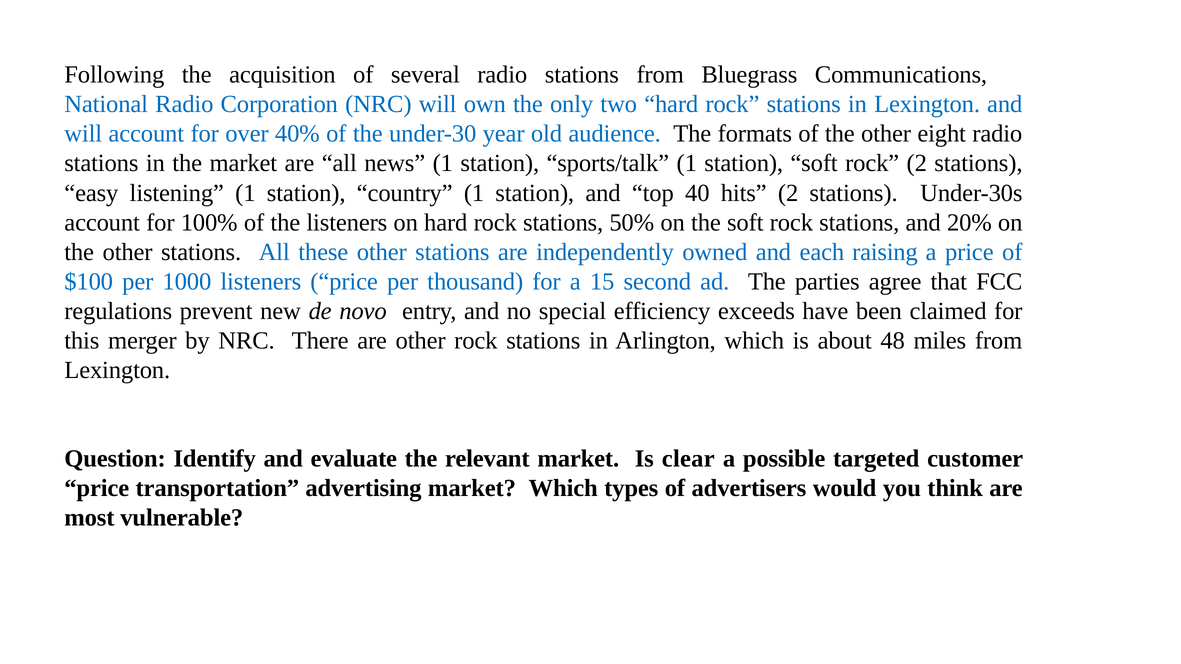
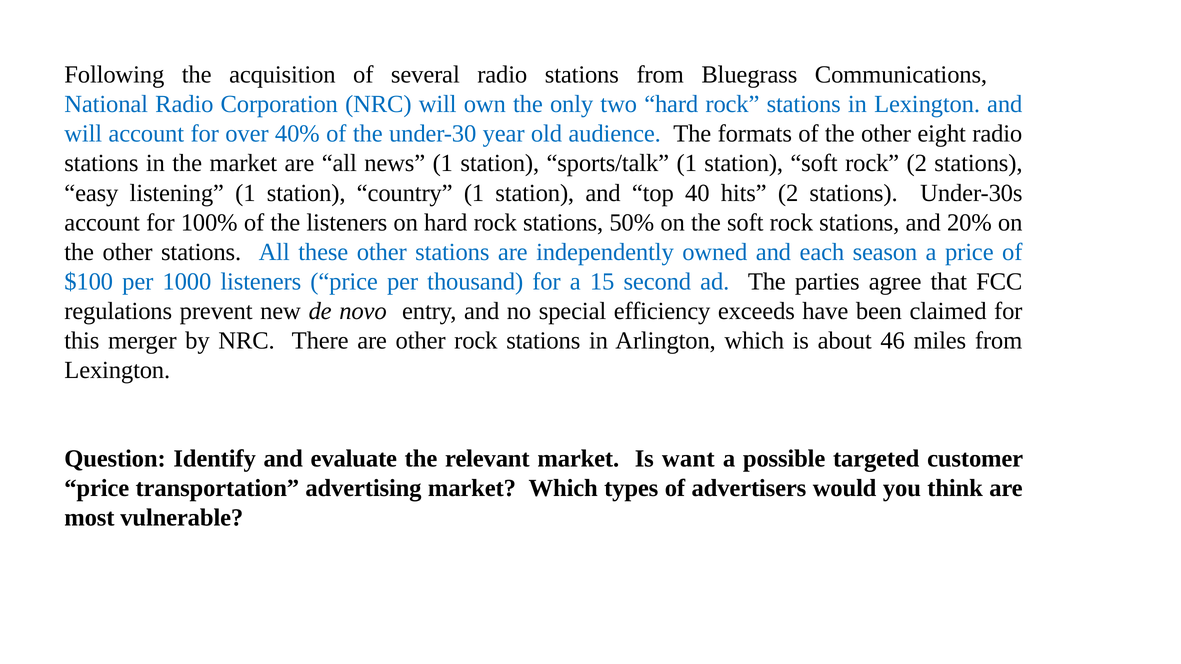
raising: raising -> season
48: 48 -> 46
clear: clear -> want
